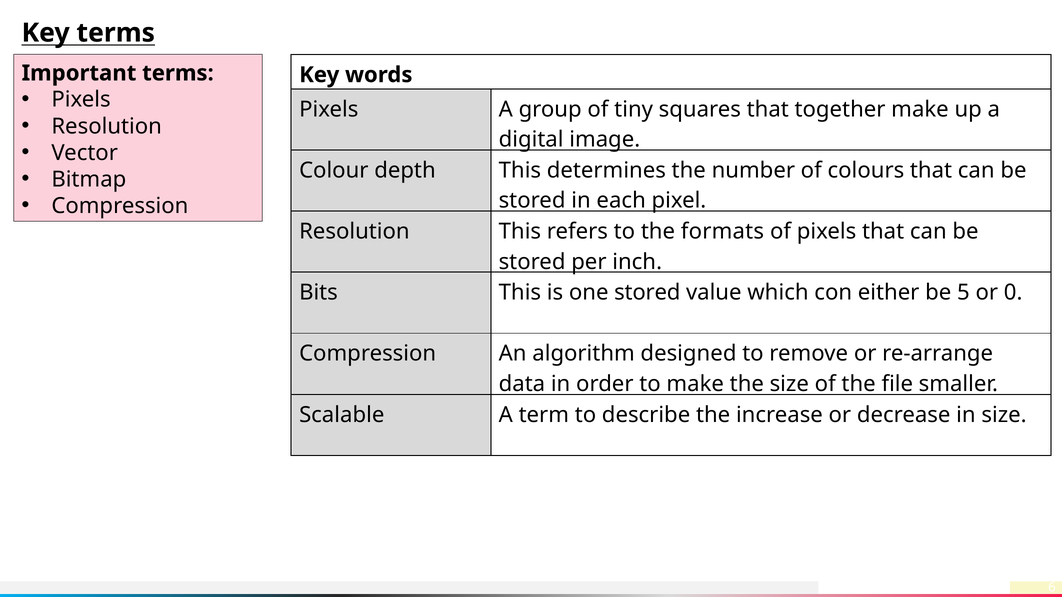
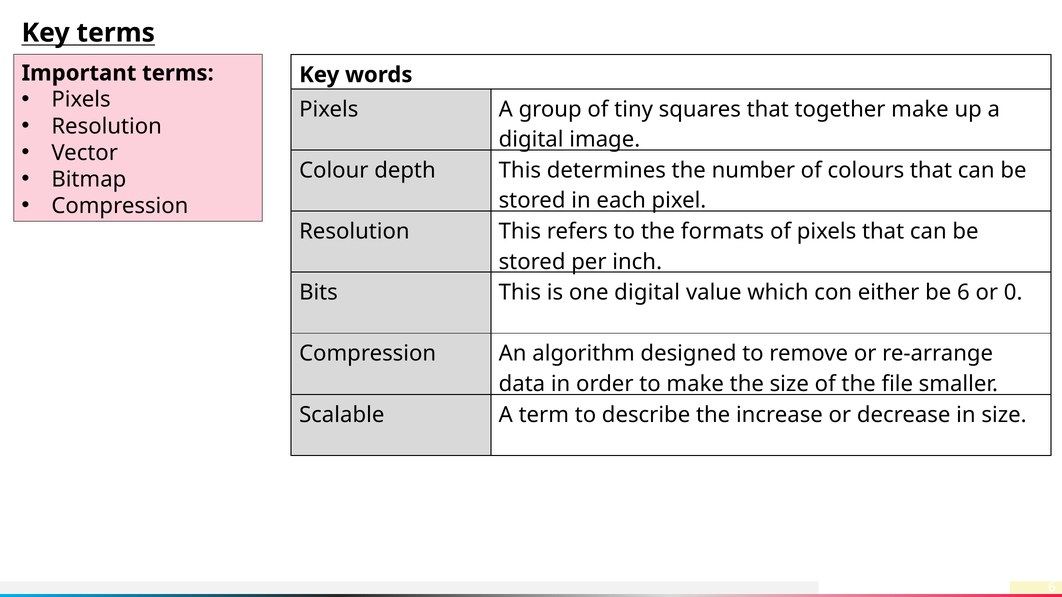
one stored: stored -> digital
be 5: 5 -> 6
